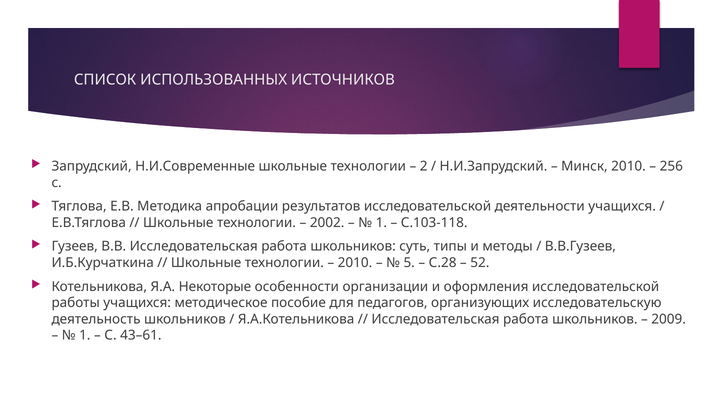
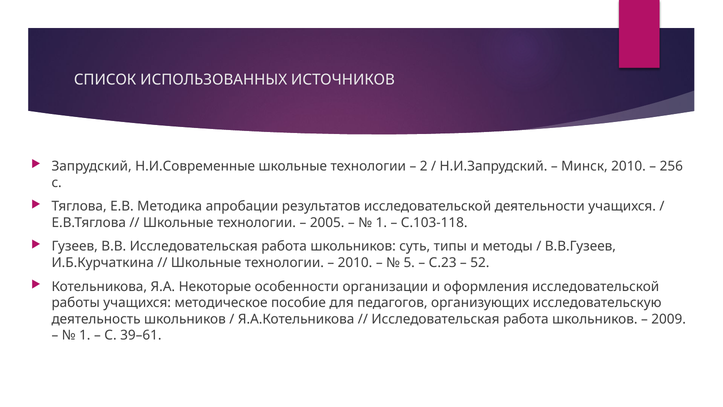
2002: 2002 -> 2005
С.28: С.28 -> С.23
43–61: 43–61 -> 39–61
